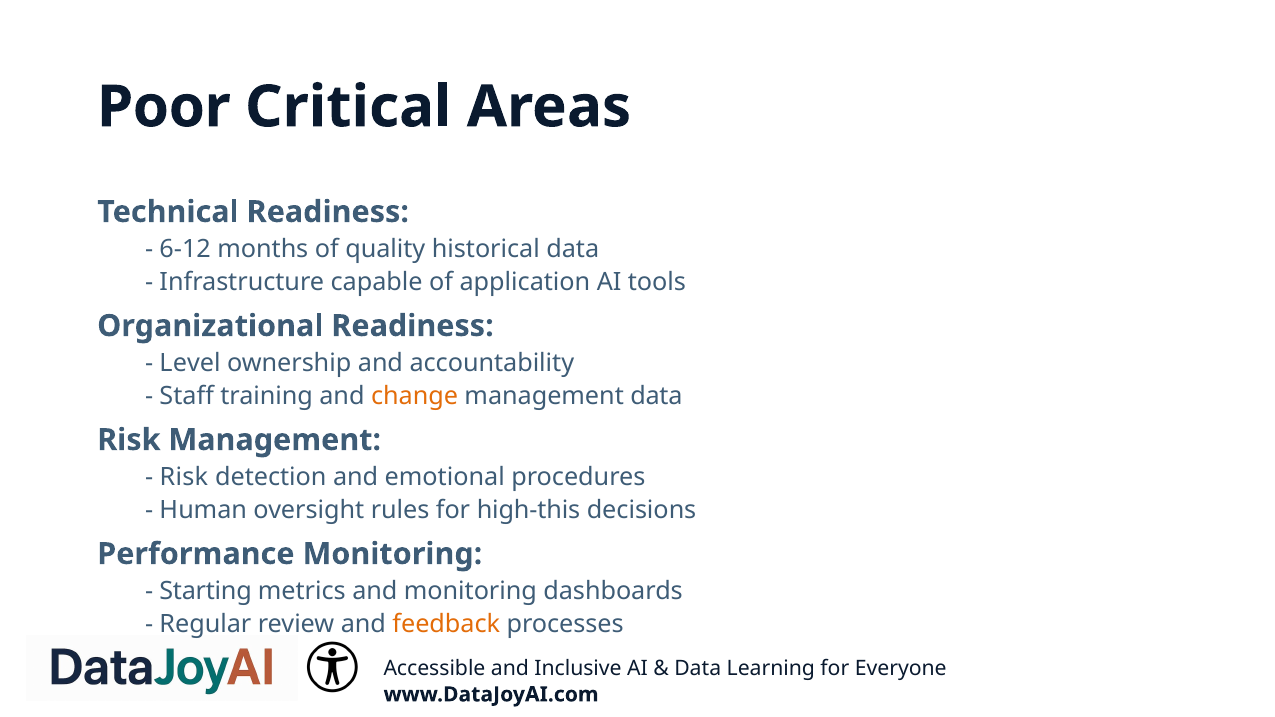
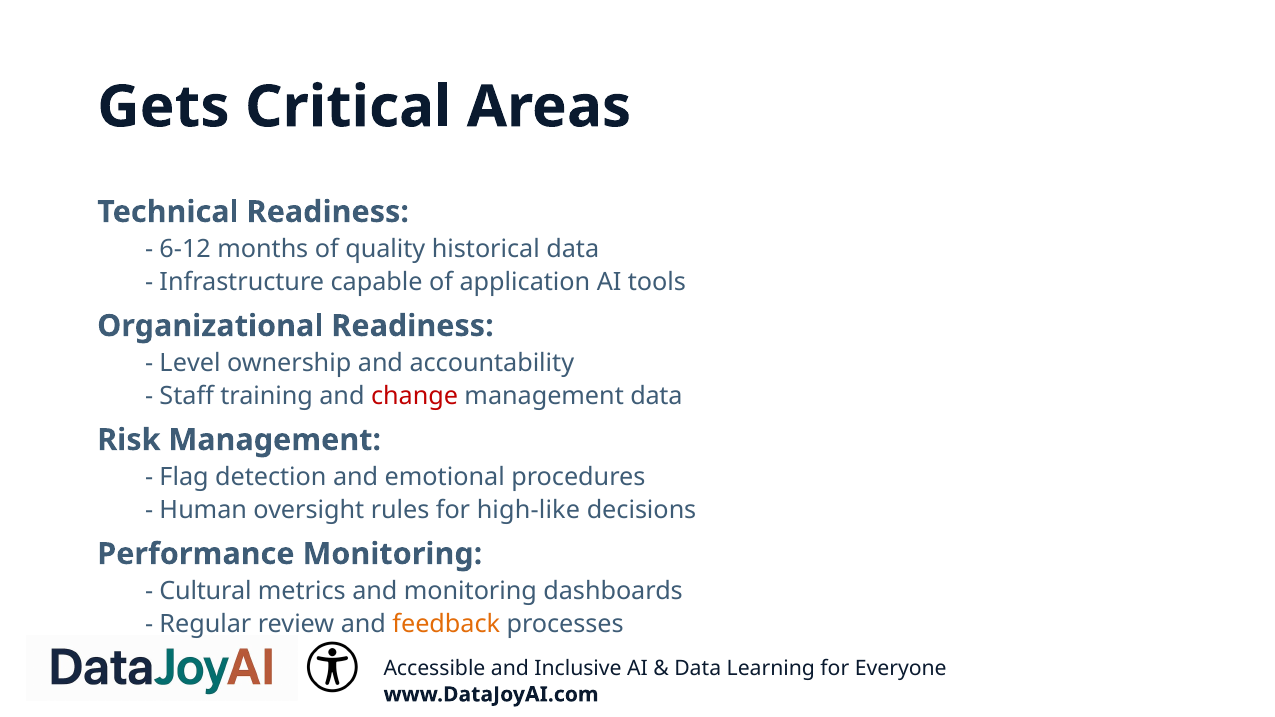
Poor: Poor -> Gets
change colour: orange -> red
Risk at (184, 477): Risk -> Flag
high-this: high-this -> high-like
Starting: Starting -> Cultural
